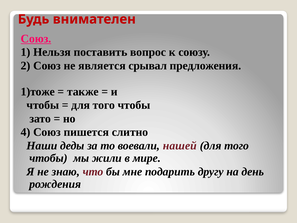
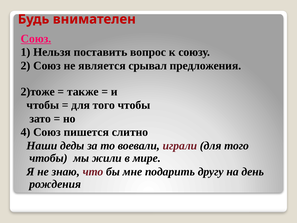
1)тоже: 1)тоже -> 2)тоже
нашей: нашей -> играли
